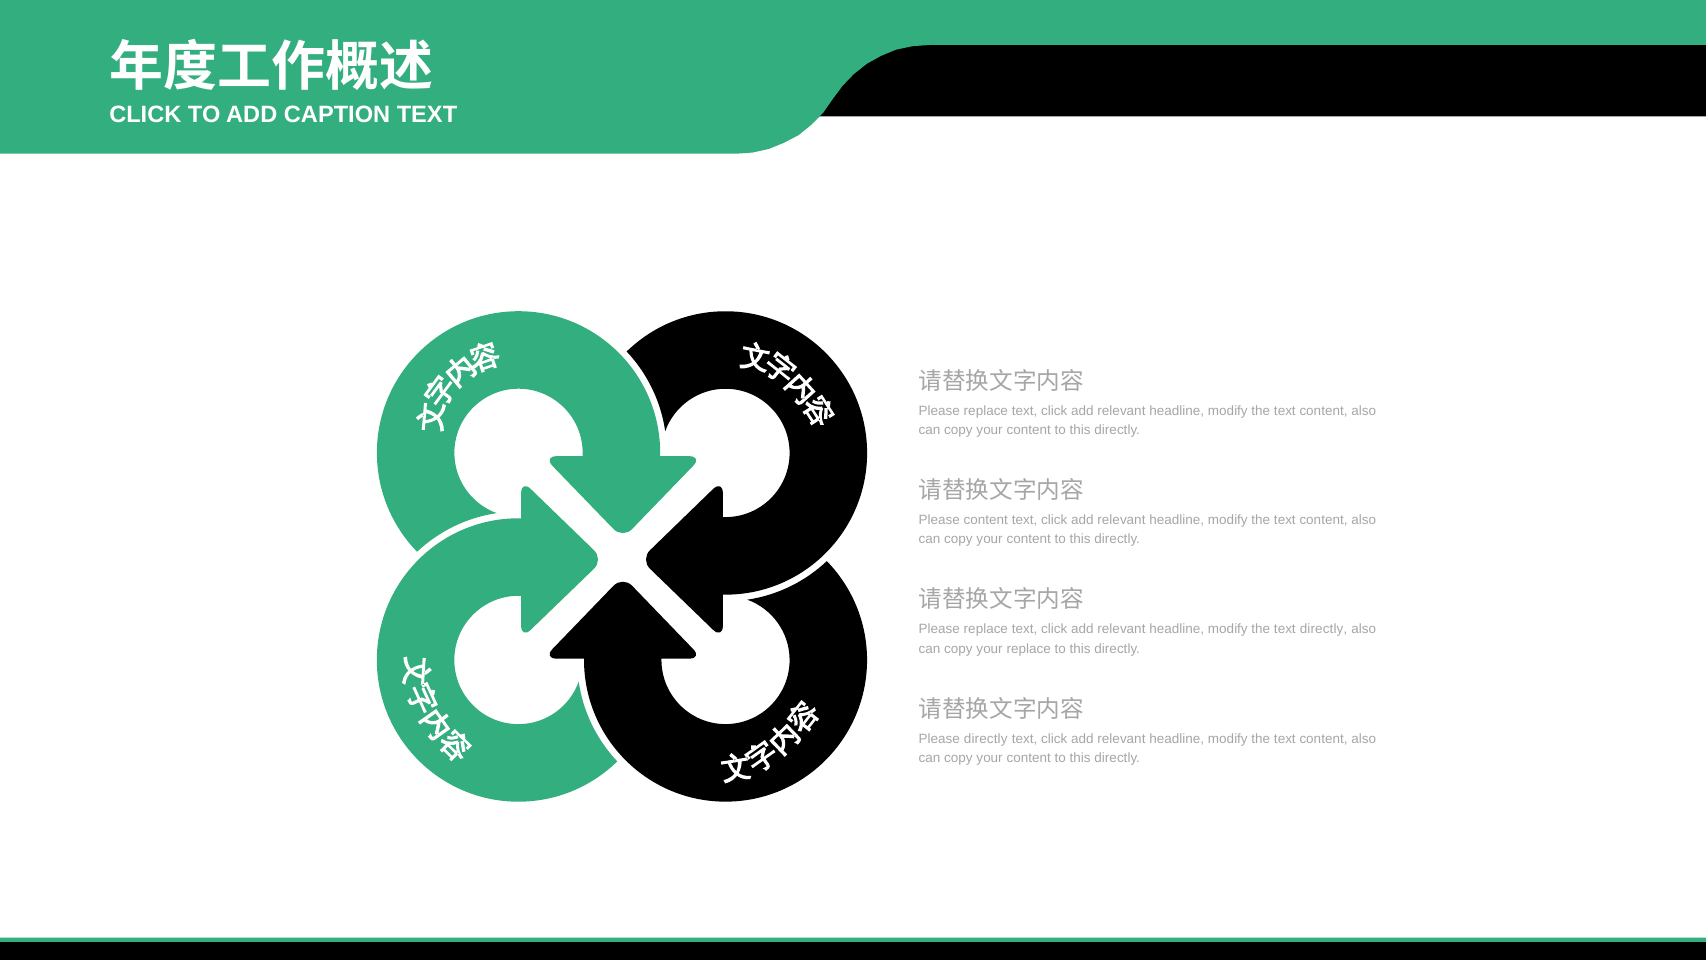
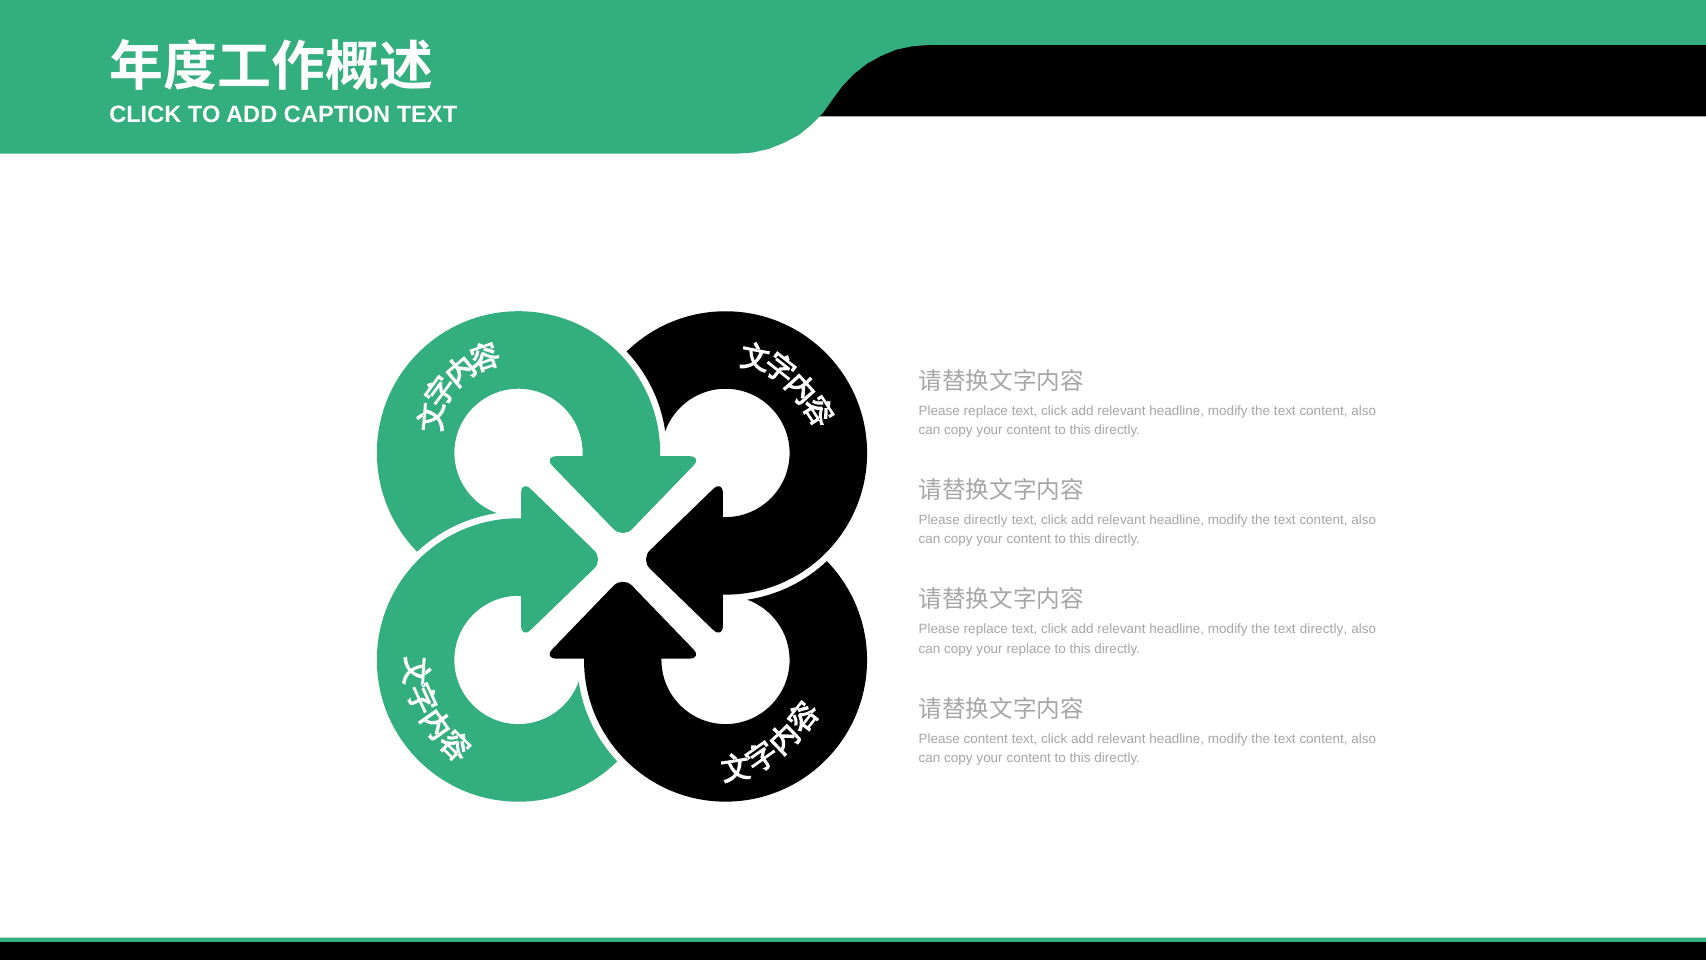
Please content: content -> directly
Please directly: directly -> content
